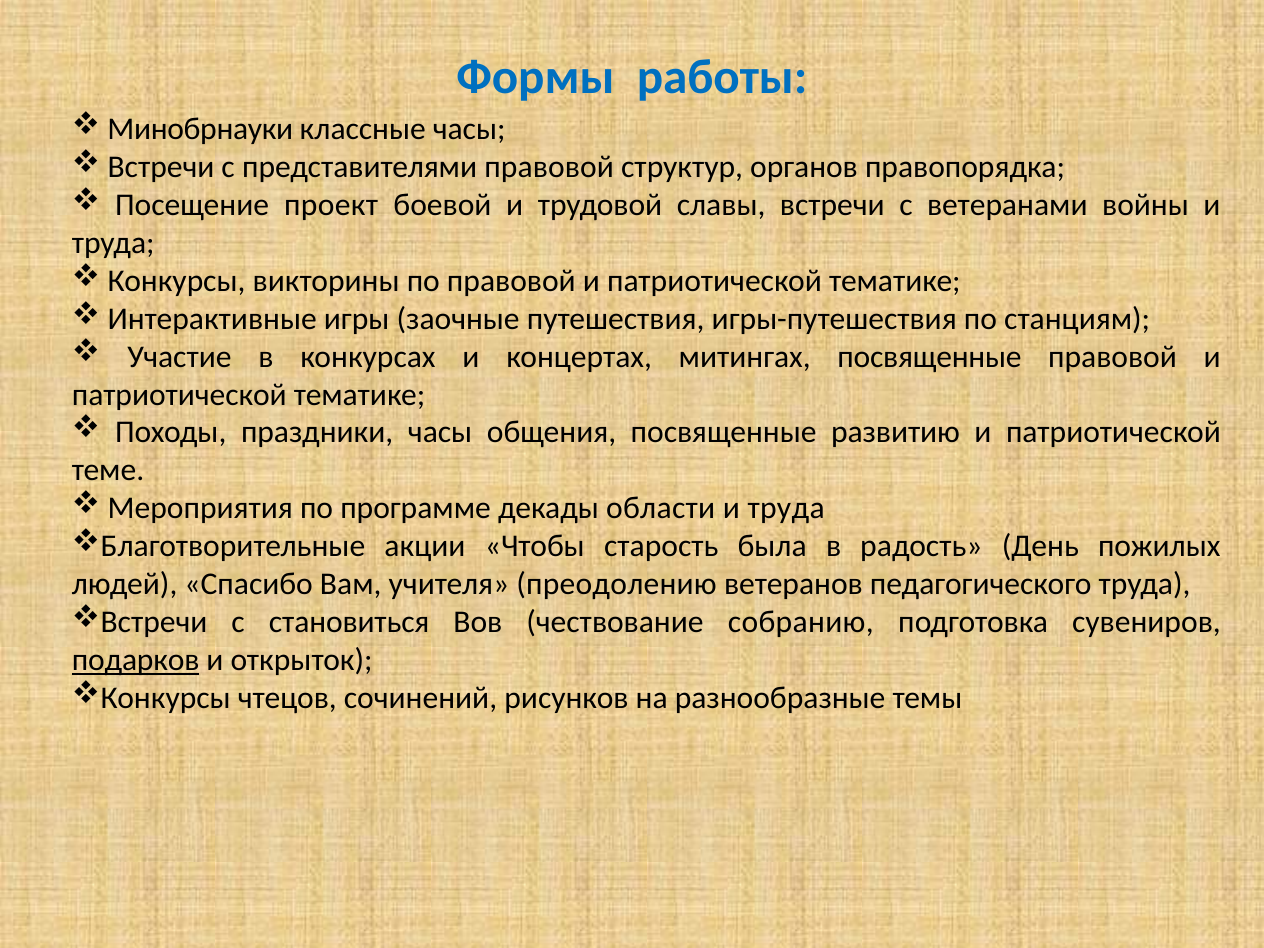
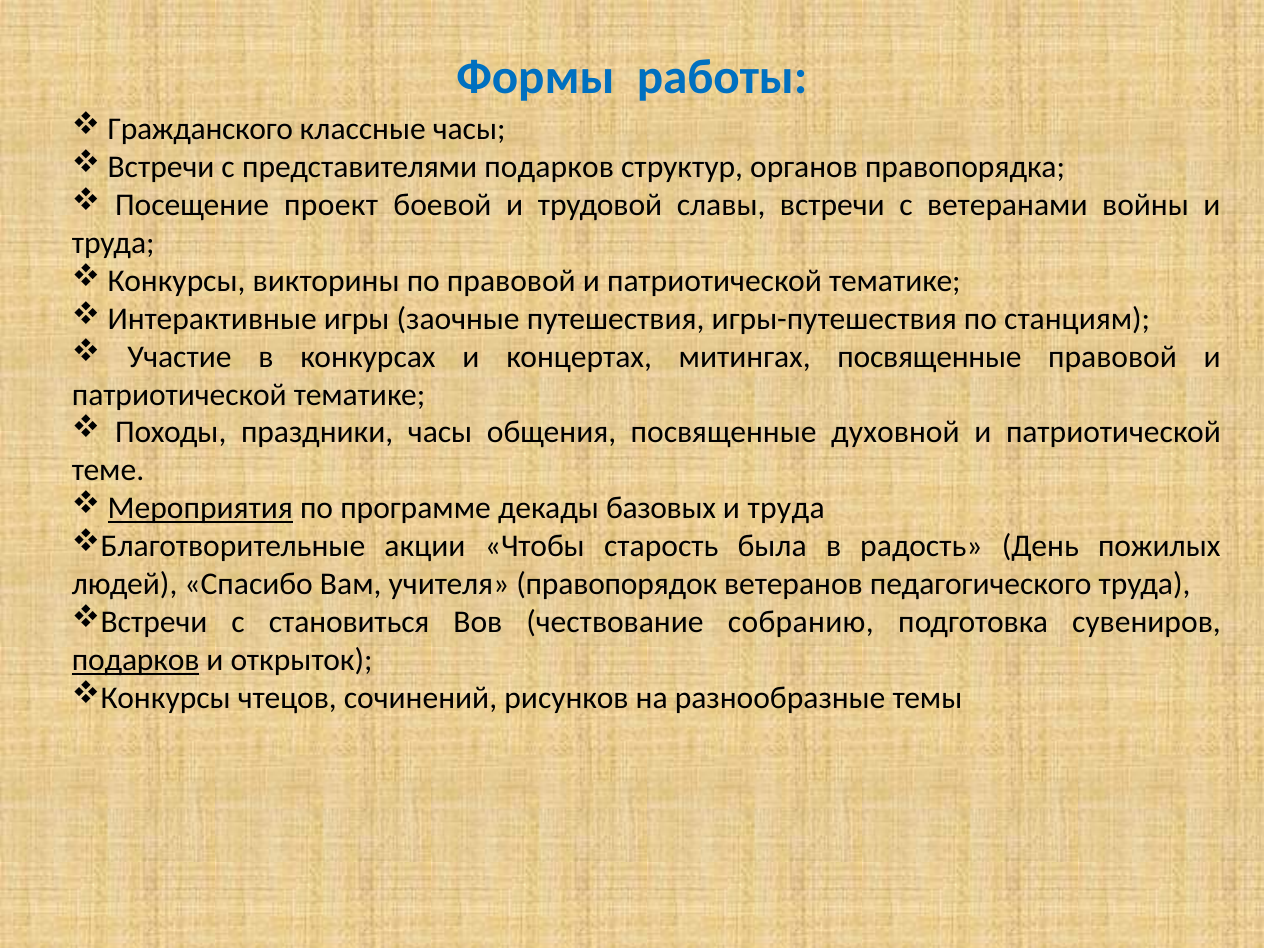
Минобрнауки: Минобрнауки -> Гражданского
представителями правовой: правовой -> подарков
развитию: развитию -> духовной
Мероприятия underline: none -> present
области: области -> базовых
преодолению: преодолению -> правопорядок
